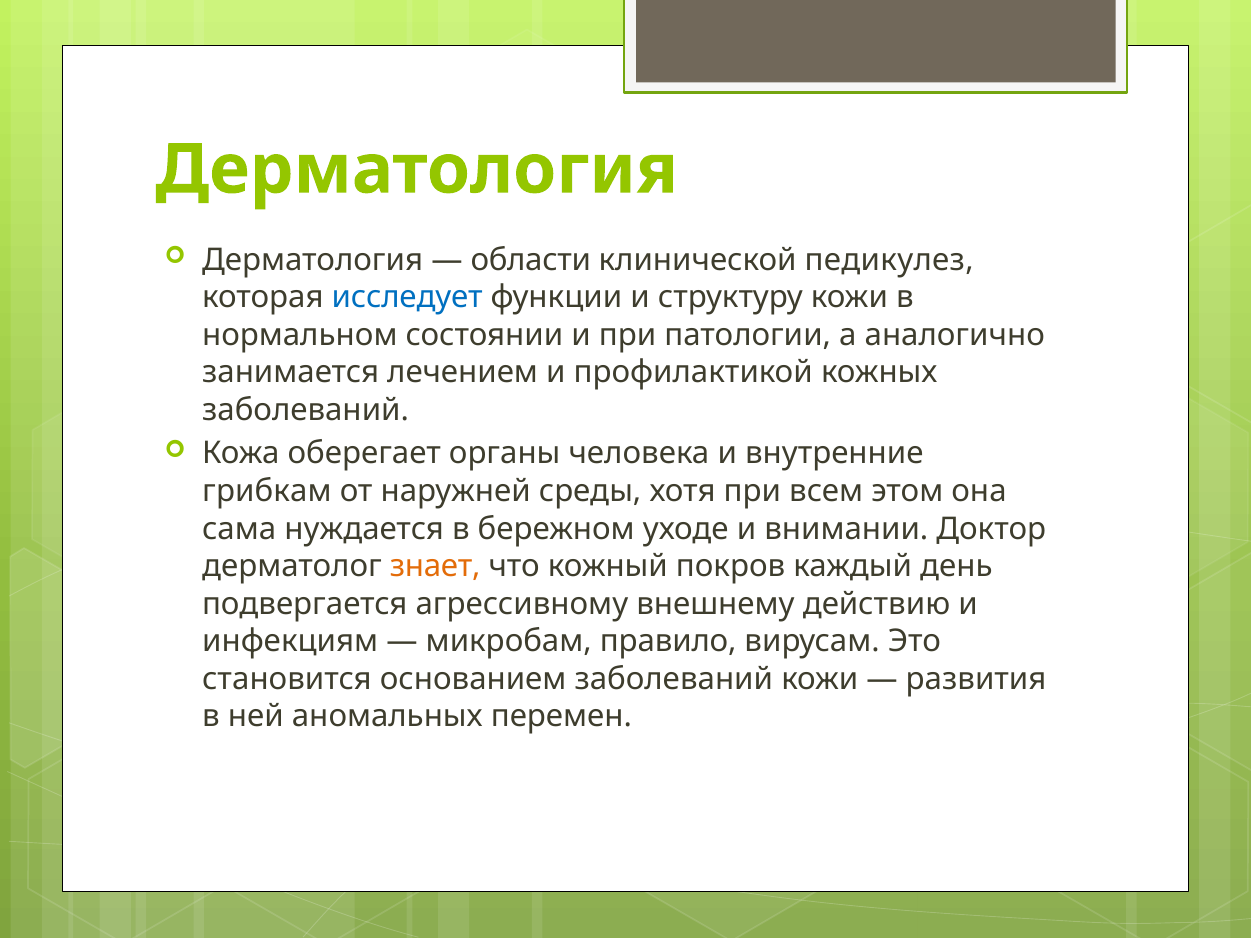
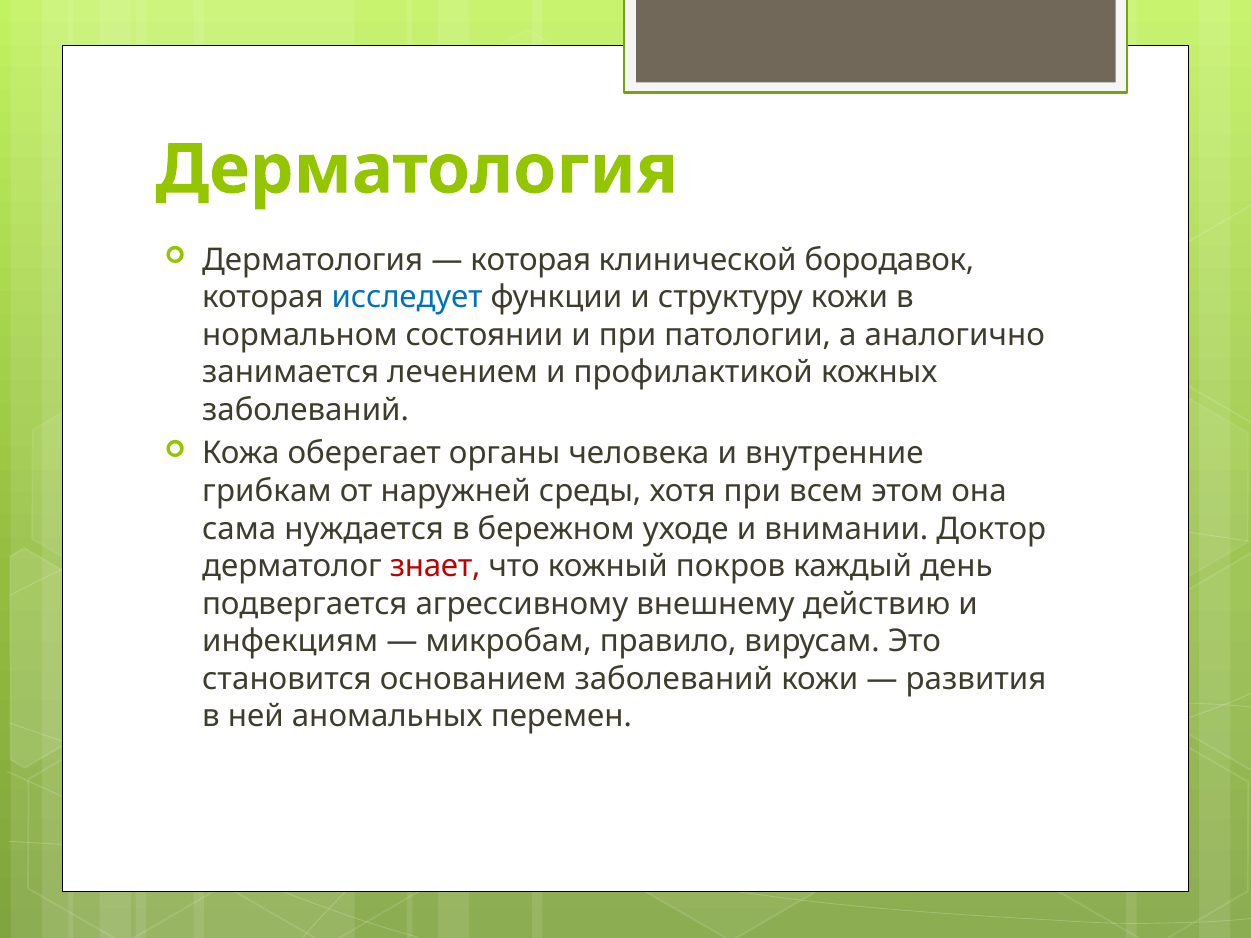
области at (531, 260): области -> которая
педикулез: педикулез -> бородавок
знает colour: orange -> red
